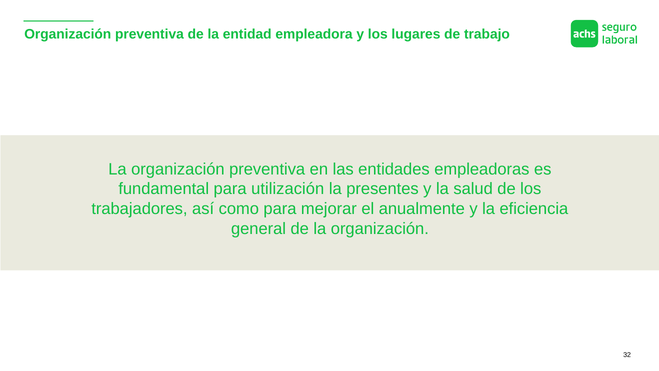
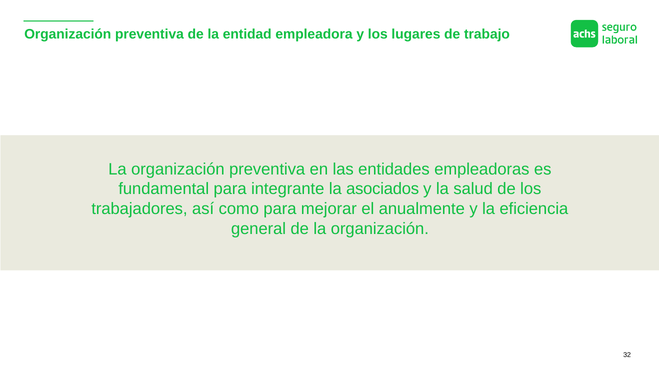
utilización: utilización -> integrante
presentes: presentes -> asociados
